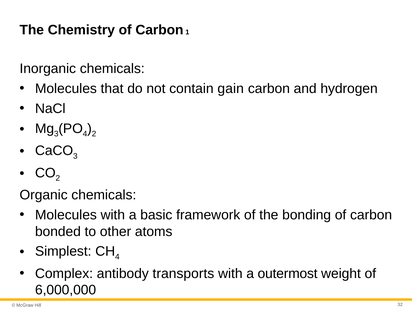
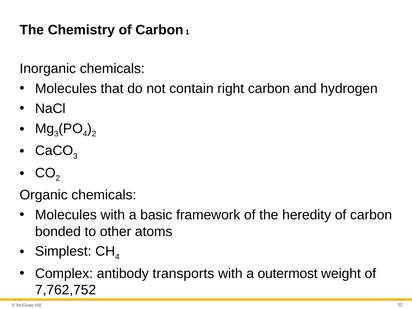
gain: gain -> right
bonding: bonding -> heredity
6,000,000: 6,000,000 -> 7,762,752
